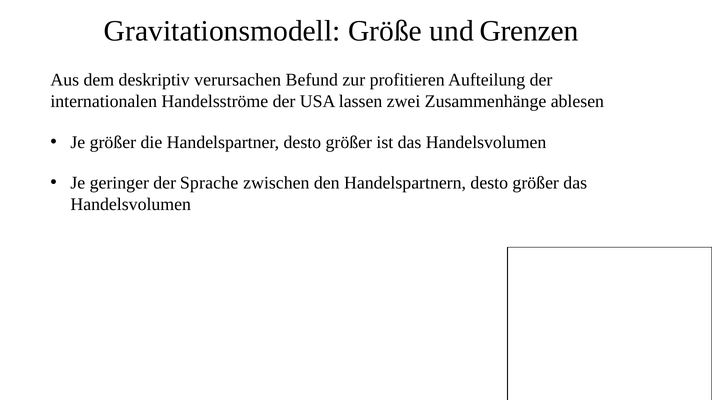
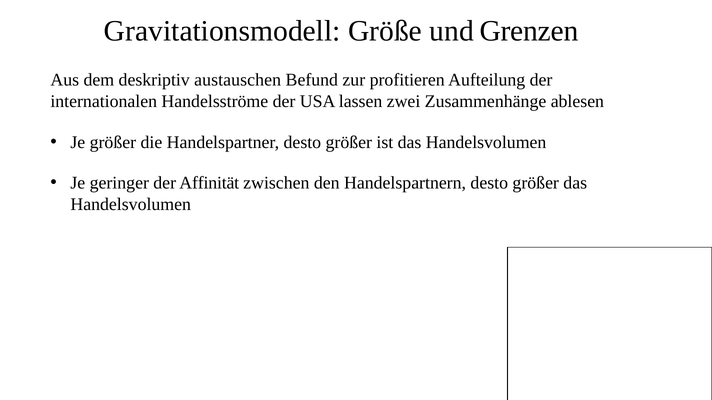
verursachen: verursachen -> austauschen
Sprache: Sprache -> Affinität
